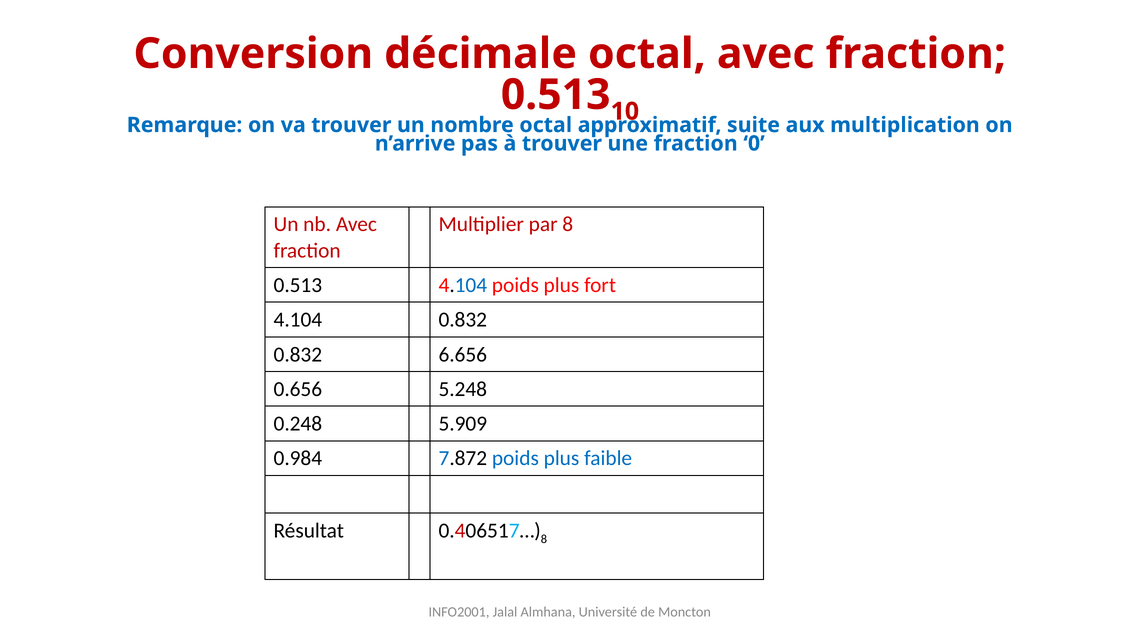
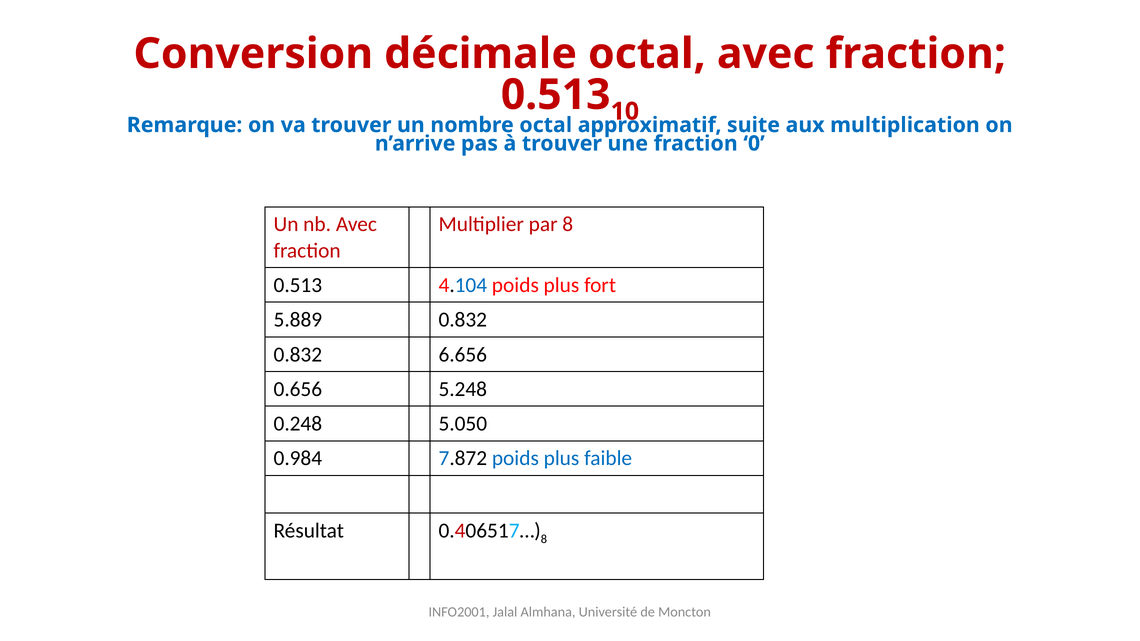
4.104 at (298, 320): 4.104 -> 5.889
5.909: 5.909 -> 5.050
